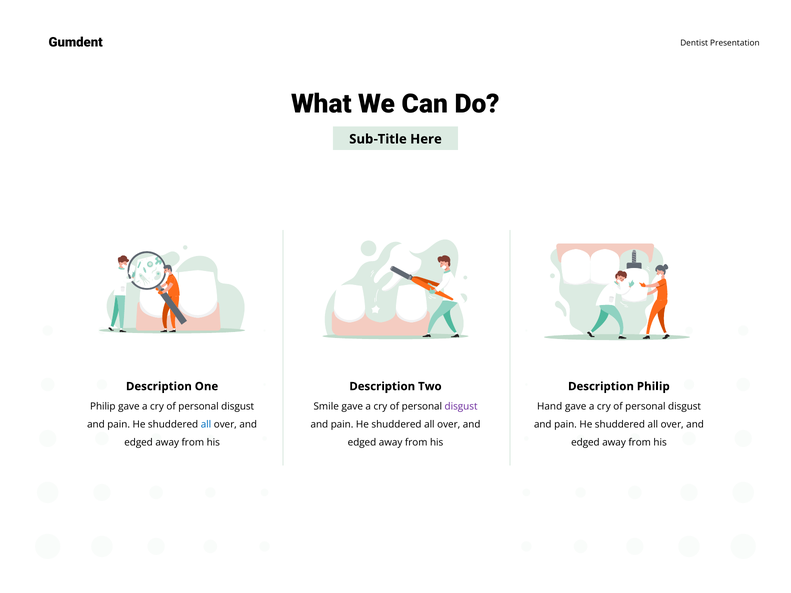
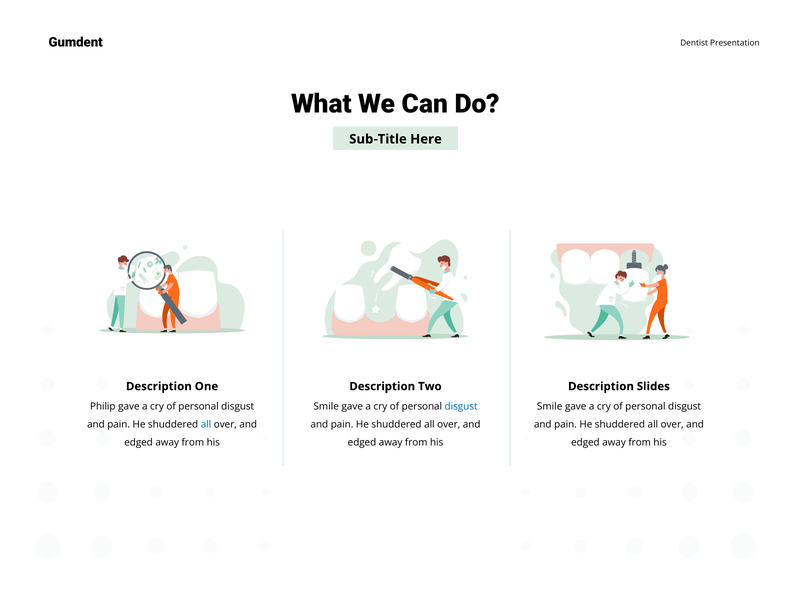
Description Philip: Philip -> Slides
disgust at (461, 407) colour: purple -> blue
Hand at (550, 407): Hand -> Smile
